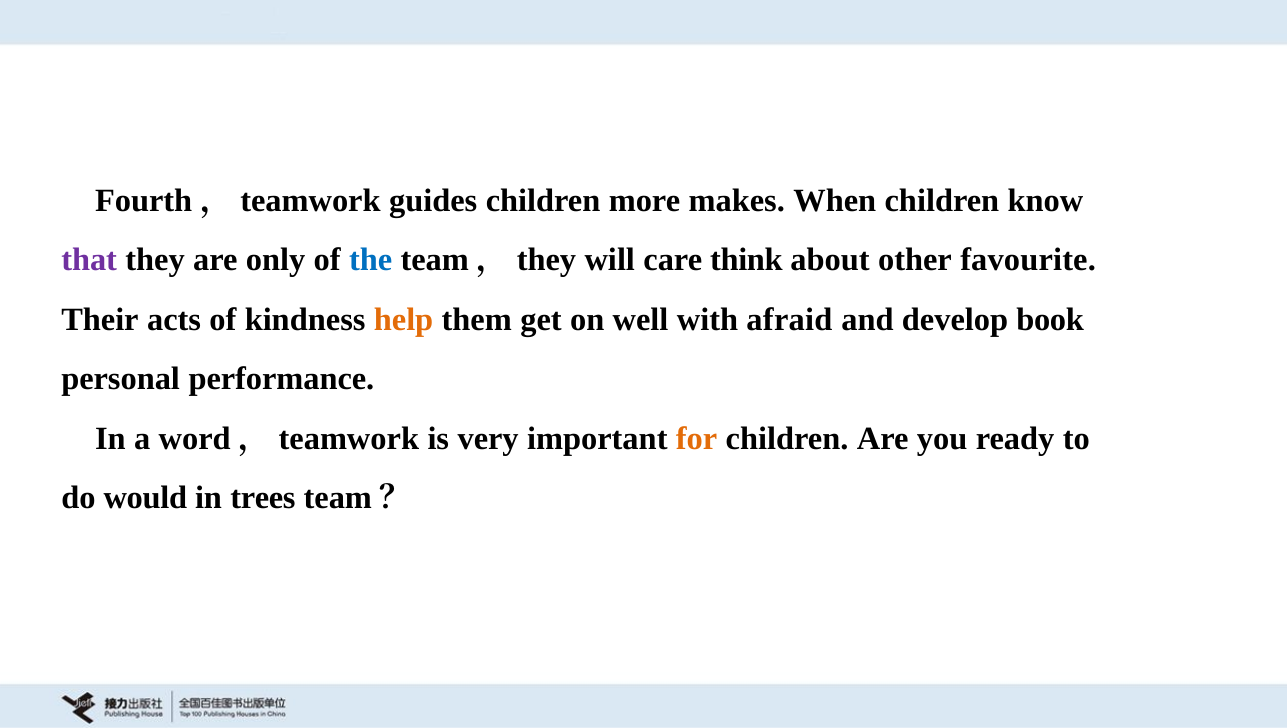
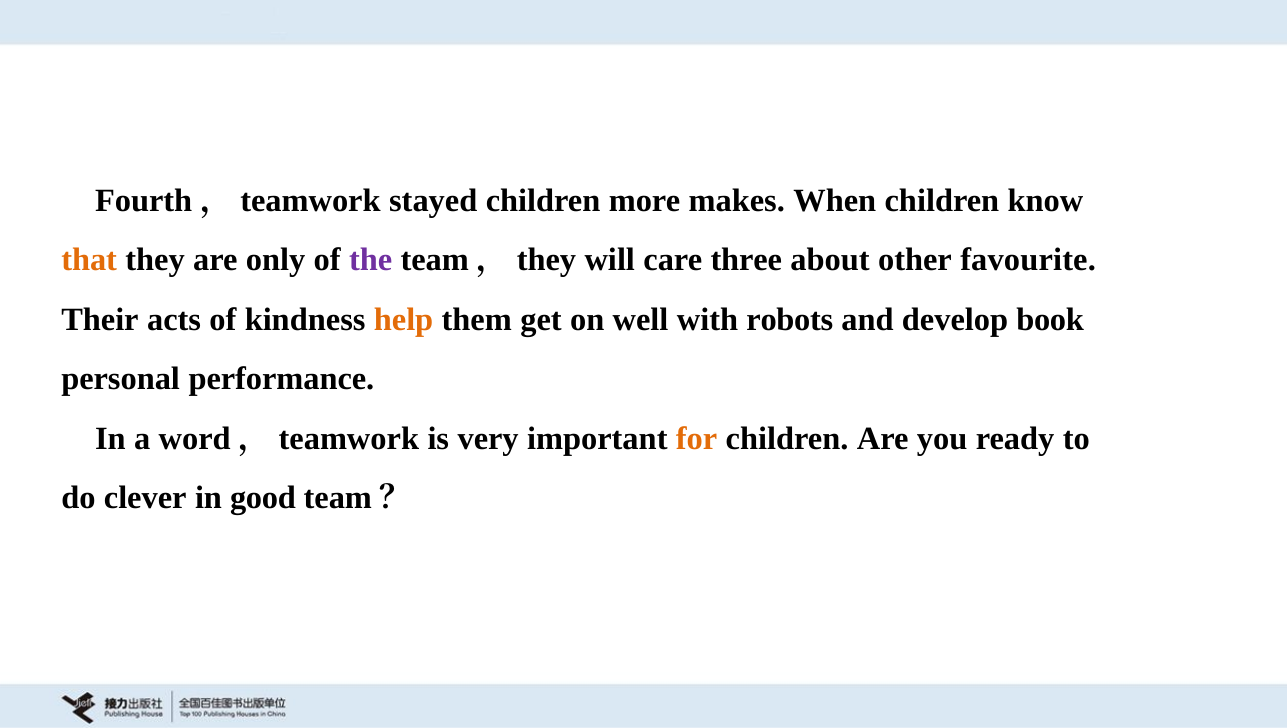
guides: guides -> stayed
that colour: purple -> orange
the colour: blue -> purple
think: think -> three
afraid: afraid -> robots
would: would -> clever
trees: trees -> good
